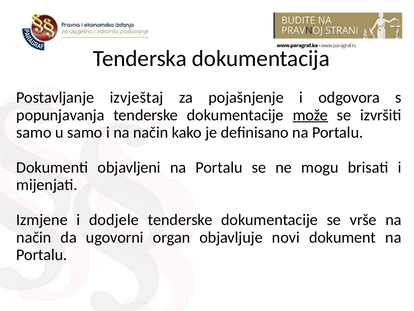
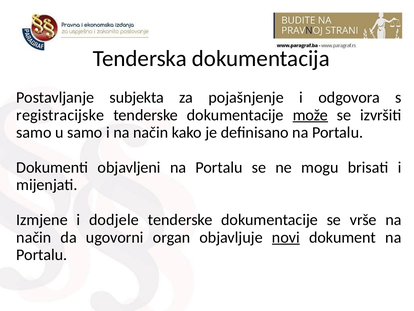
izvještaj: izvještaj -> subjekta
popunjavanja: popunjavanja -> registracijske
novi underline: none -> present
